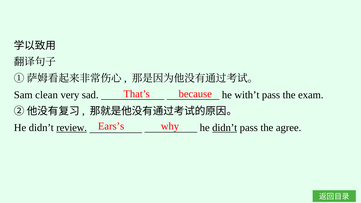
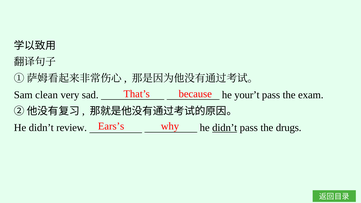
with’t: with’t -> your’t
review underline: present -> none
agree: agree -> drugs
